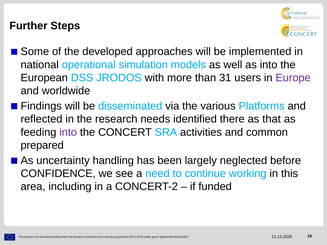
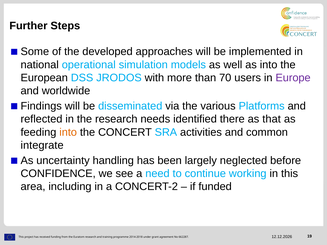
31: 31 -> 70
into at (68, 132) colour: purple -> orange
prepared: prepared -> integrate
